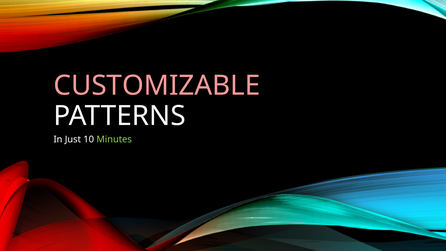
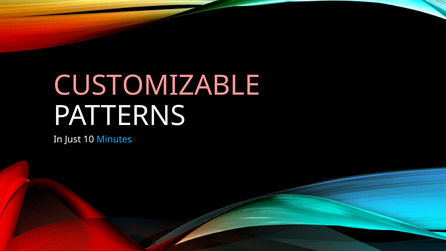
Minutes colour: light green -> light blue
